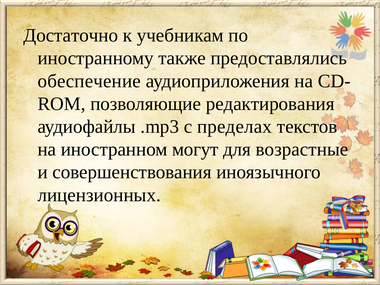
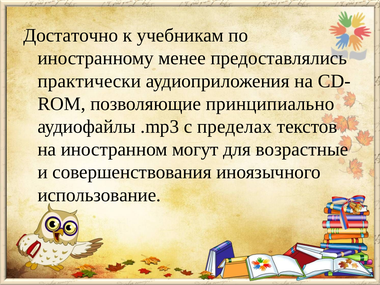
также: также -> менее
обеспечение: обеспечение -> практически
редактирования: редактирования -> принципиально
лицензионных: лицензионных -> использование
